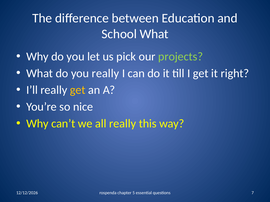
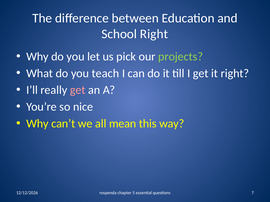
School What: What -> Right
you really: really -> teach
get at (78, 90) colour: yellow -> pink
all really: really -> mean
